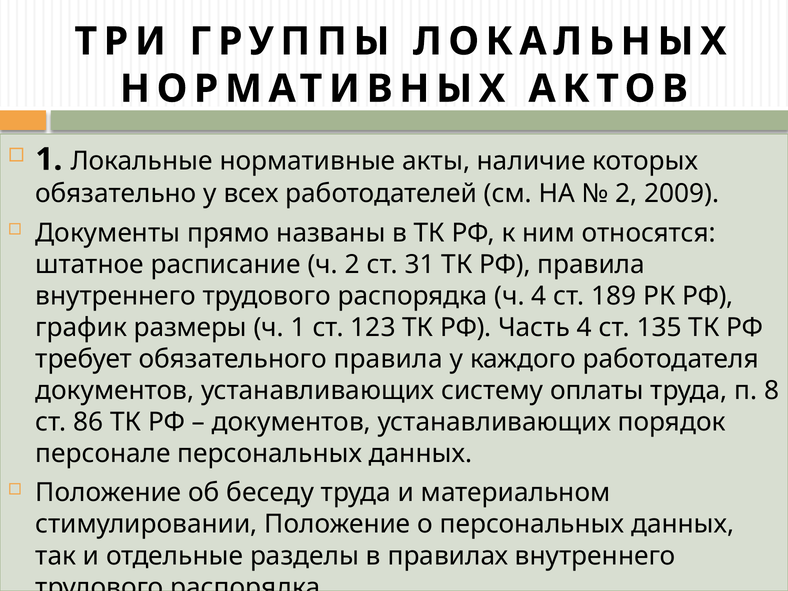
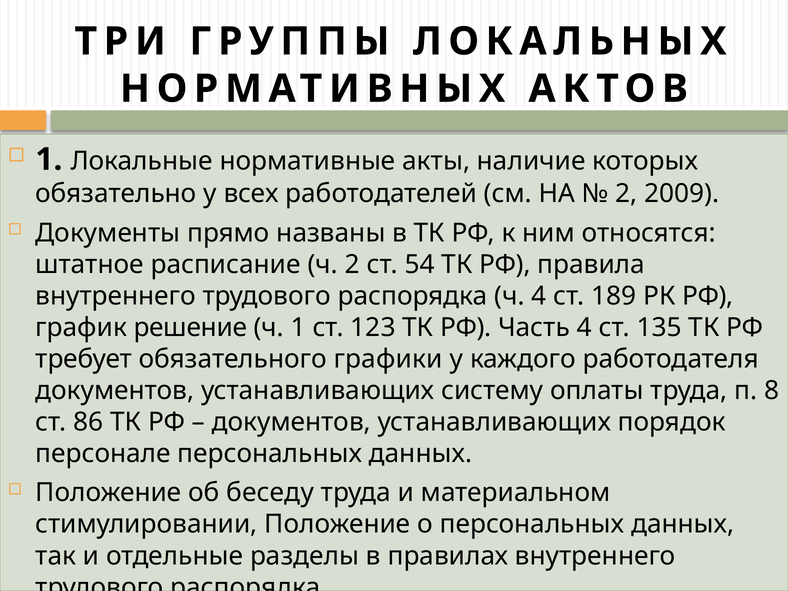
31: 31 -> 54
размеры: размеры -> решение
обязательного правила: правила -> графики
